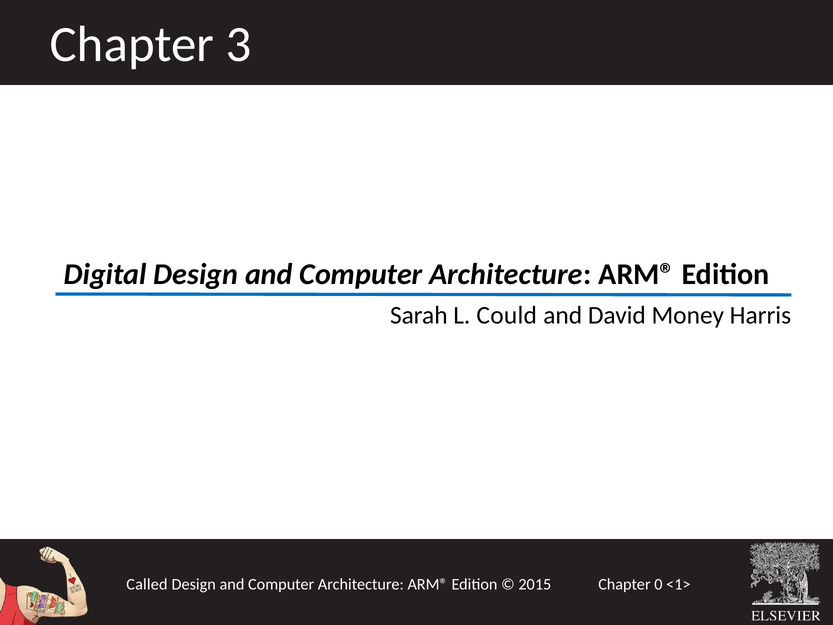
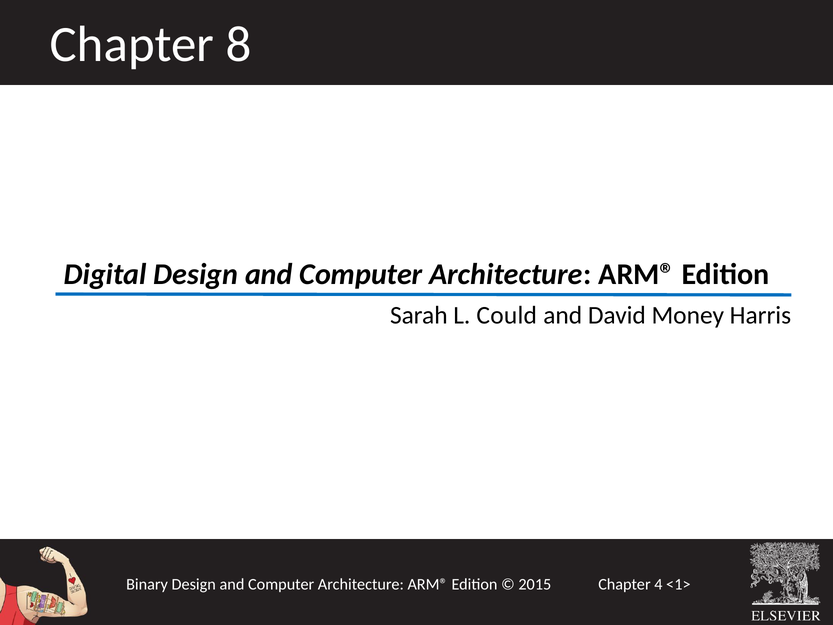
3: 3 -> 8
Called: Called -> Binary
0: 0 -> 4
